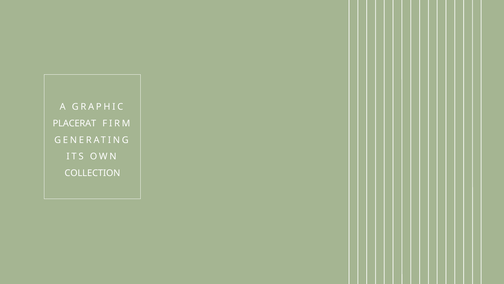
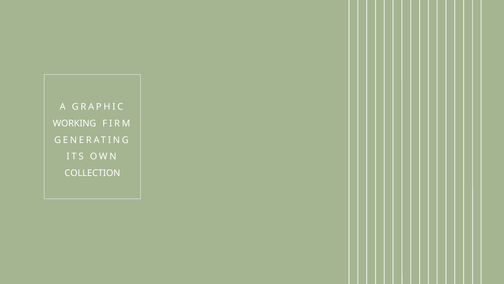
PLACERAT: PLACERAT -> WORKING
